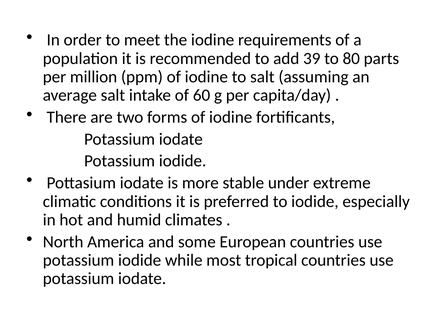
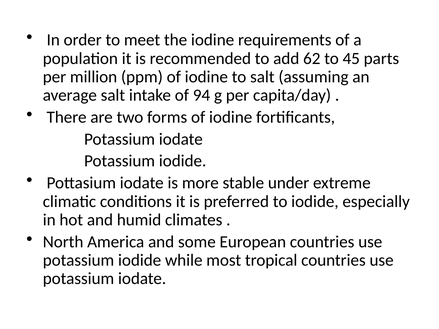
39: 39 -> 62
80: 80 -> 45
60: 60 -> 94
